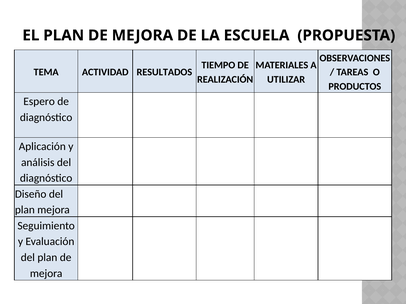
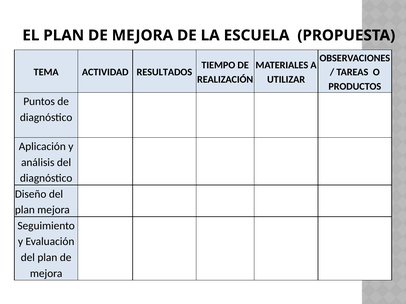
Espero: Espero -> Puntos
